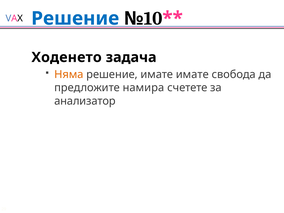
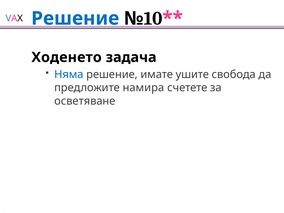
Няма colour: orange -> blue
имате имате: имате -> ушите
анализатор: анализатор -> осветяване
